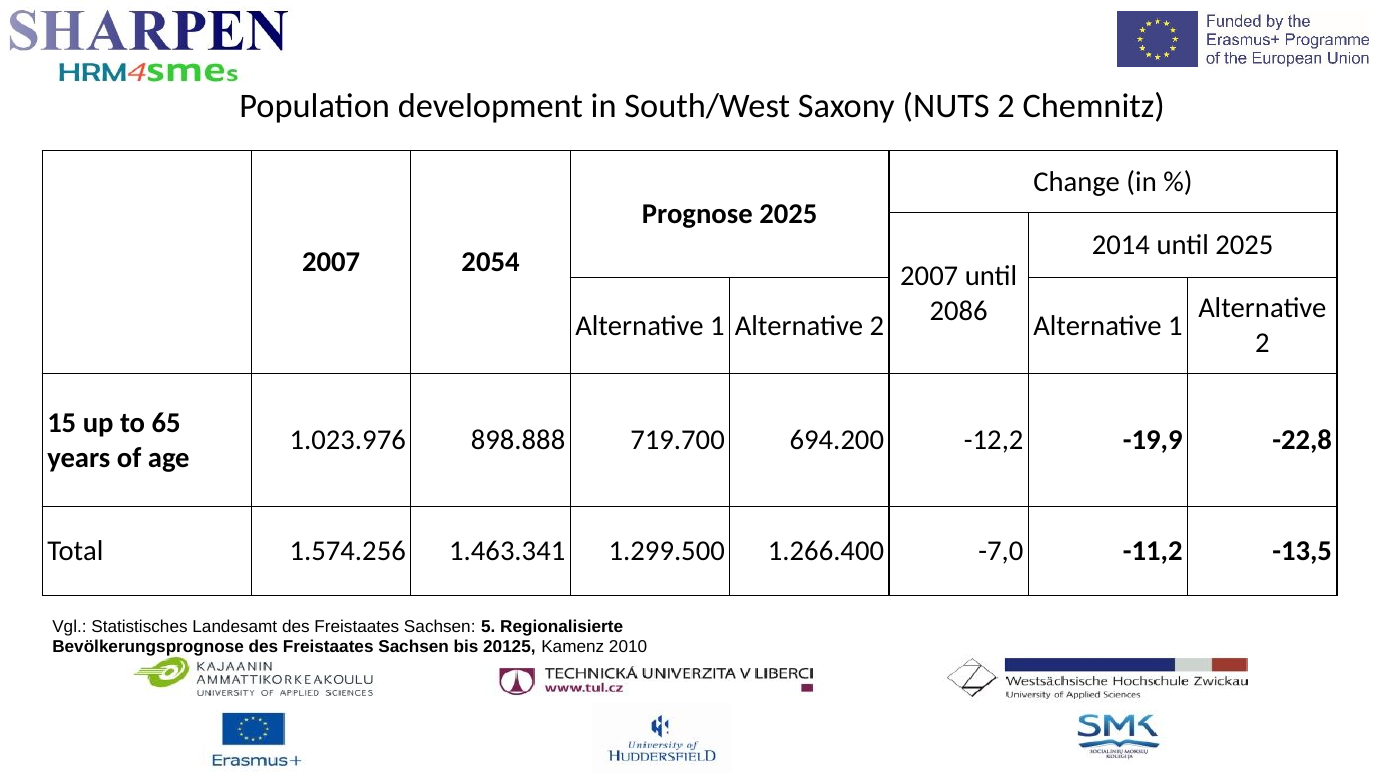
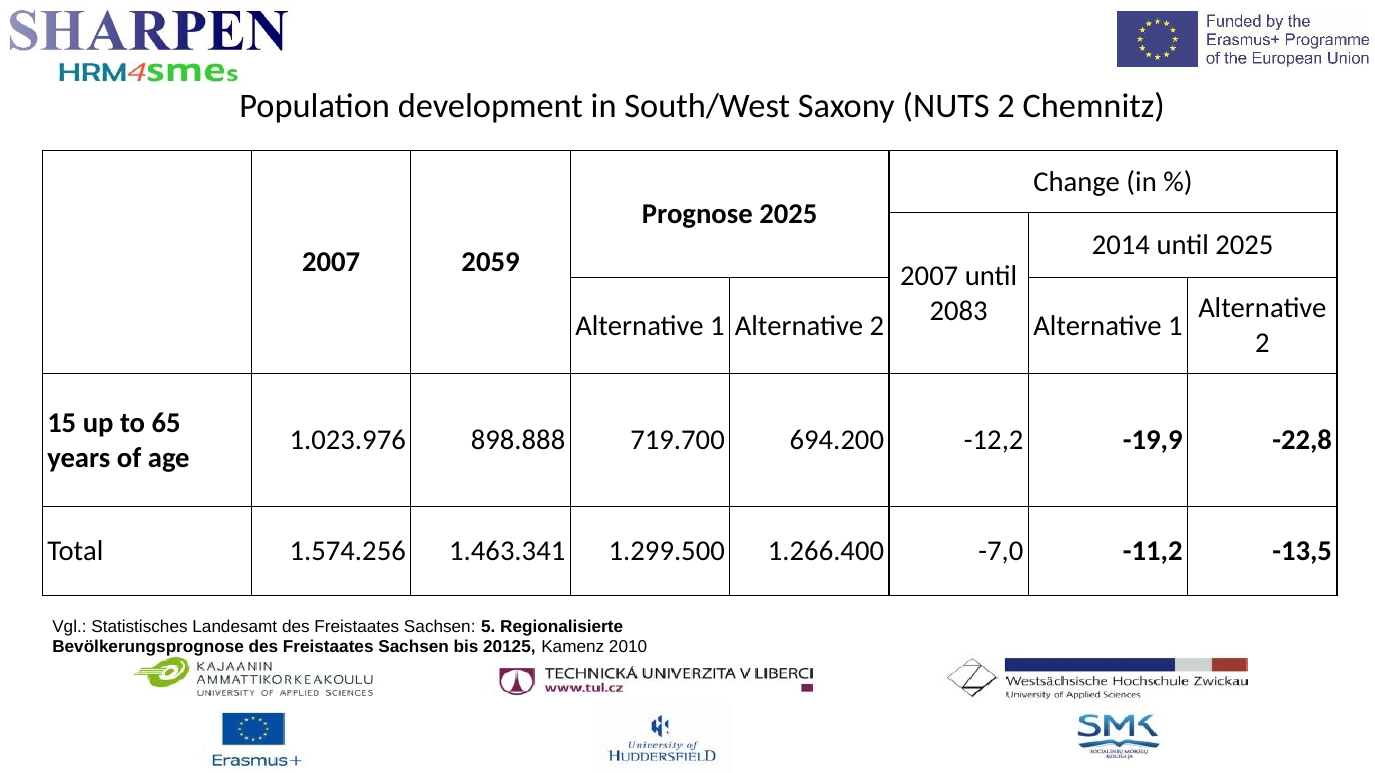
2054: 2054 -> 2059
2086: 2086 -> 2083
